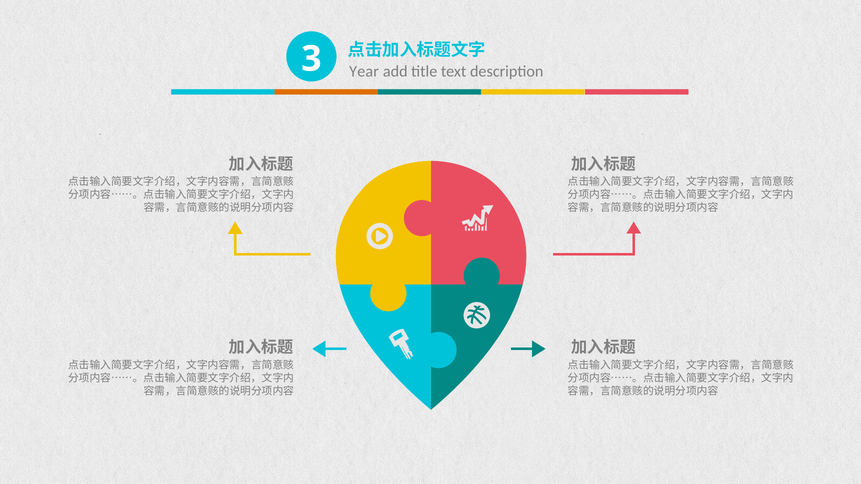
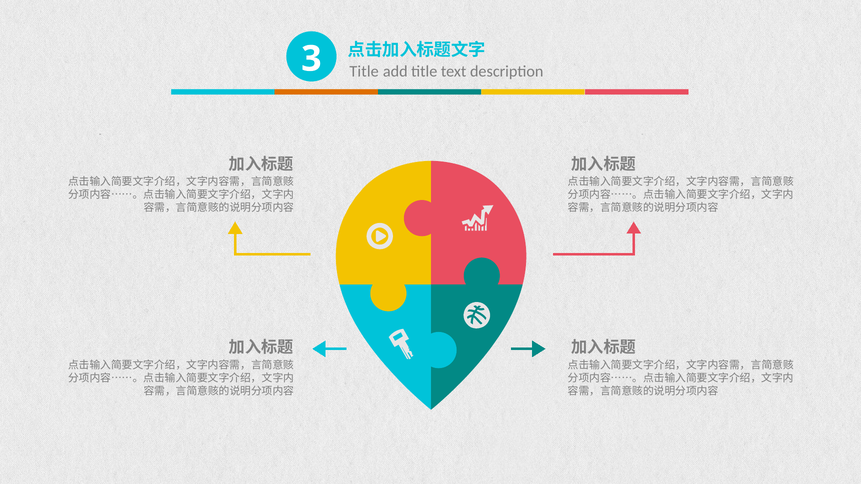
Year at (364, 72): Year -> Title
